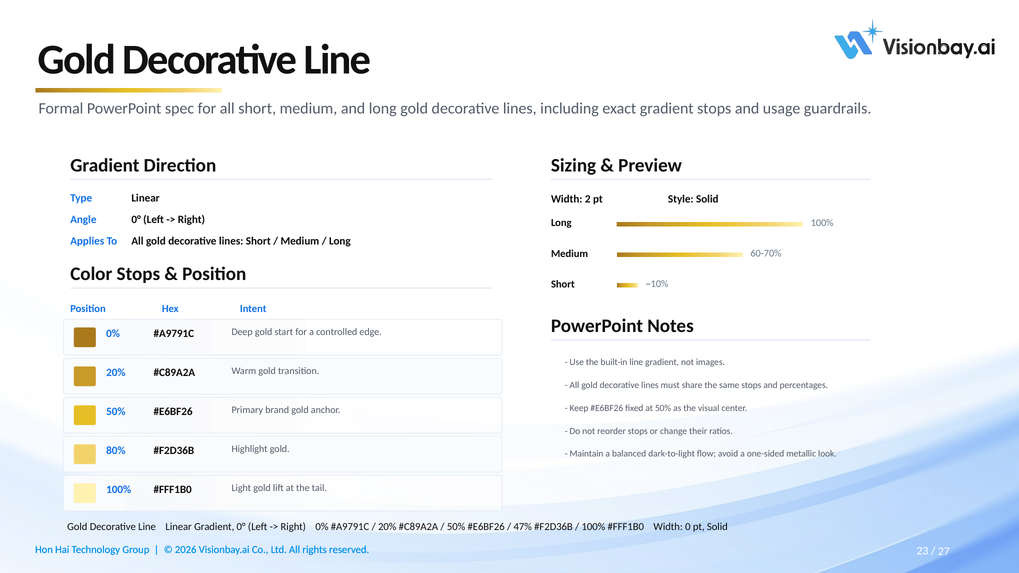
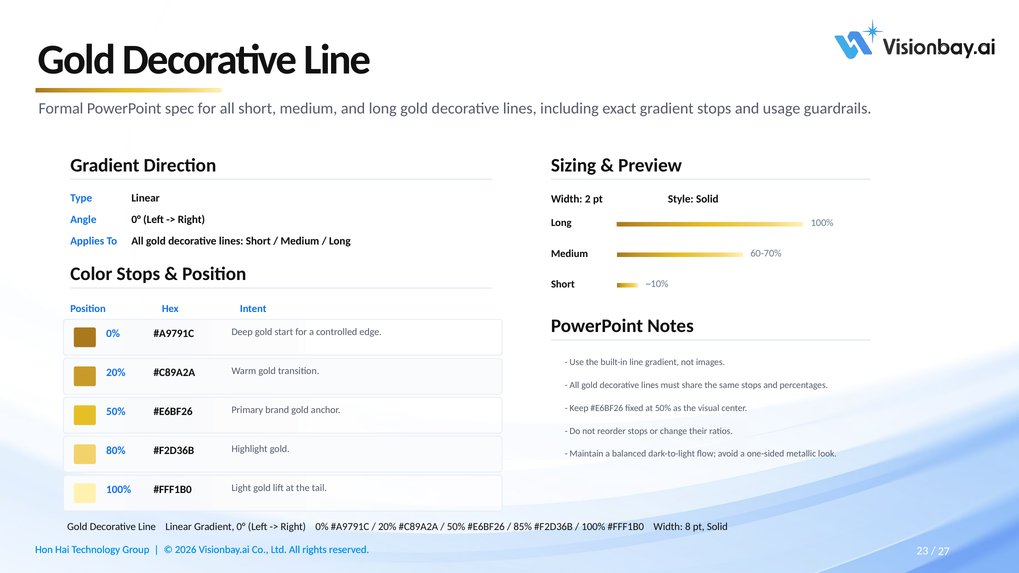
47%: 47% -> 85%
0: 0 -> 8
